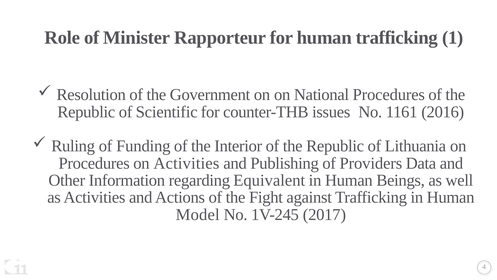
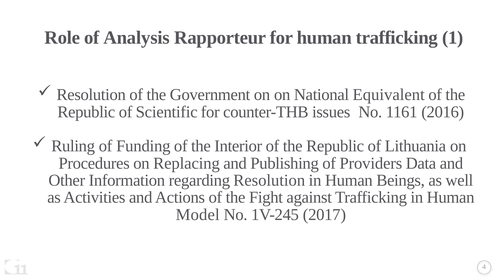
Minister: Minister -> Analysis
National Procedures: Procedures -> Equivalent
on Activities: Activities -> Replacing
regarding Equivalent: Equivalent -> Resolution
